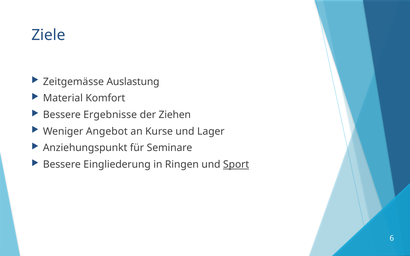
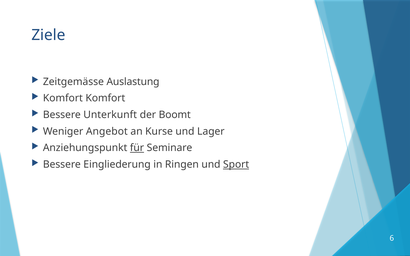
Material at (63, 98): Material -> Komfort
Ergebnisse: Ergebnisse -> Unterkunft
Ziehen: Ziehen -> Boomt
für underline: none -> present
